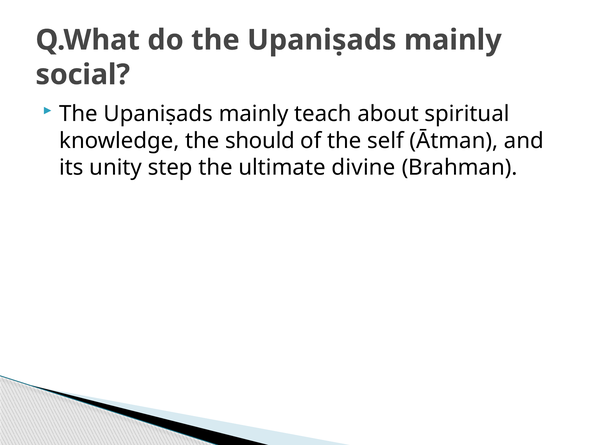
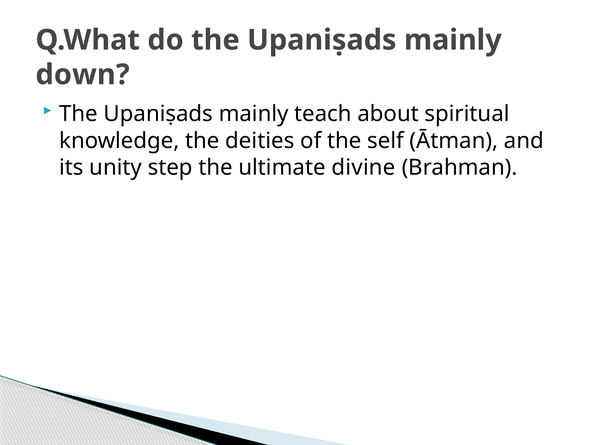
social: social -> down
should: should -> deities
